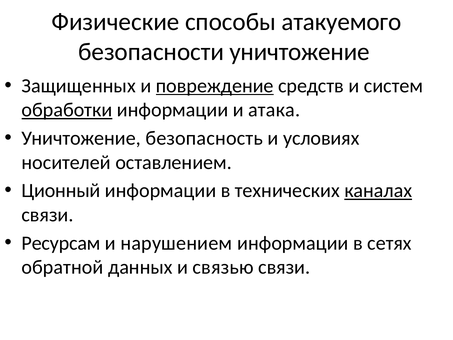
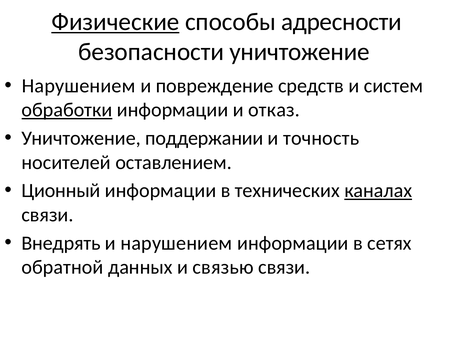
Физические underline: none -> present
атакуемого: атакуемого -> адресности
Защищенных at (79, 86): Защищенных -> Нарушением
повреждение underline: present -> none
атака: атака -> отказ
безопасность: безопасность -> поддержании
условиях: условиях -> точность
Ресурсам: Ресурсам -> Внедрять
